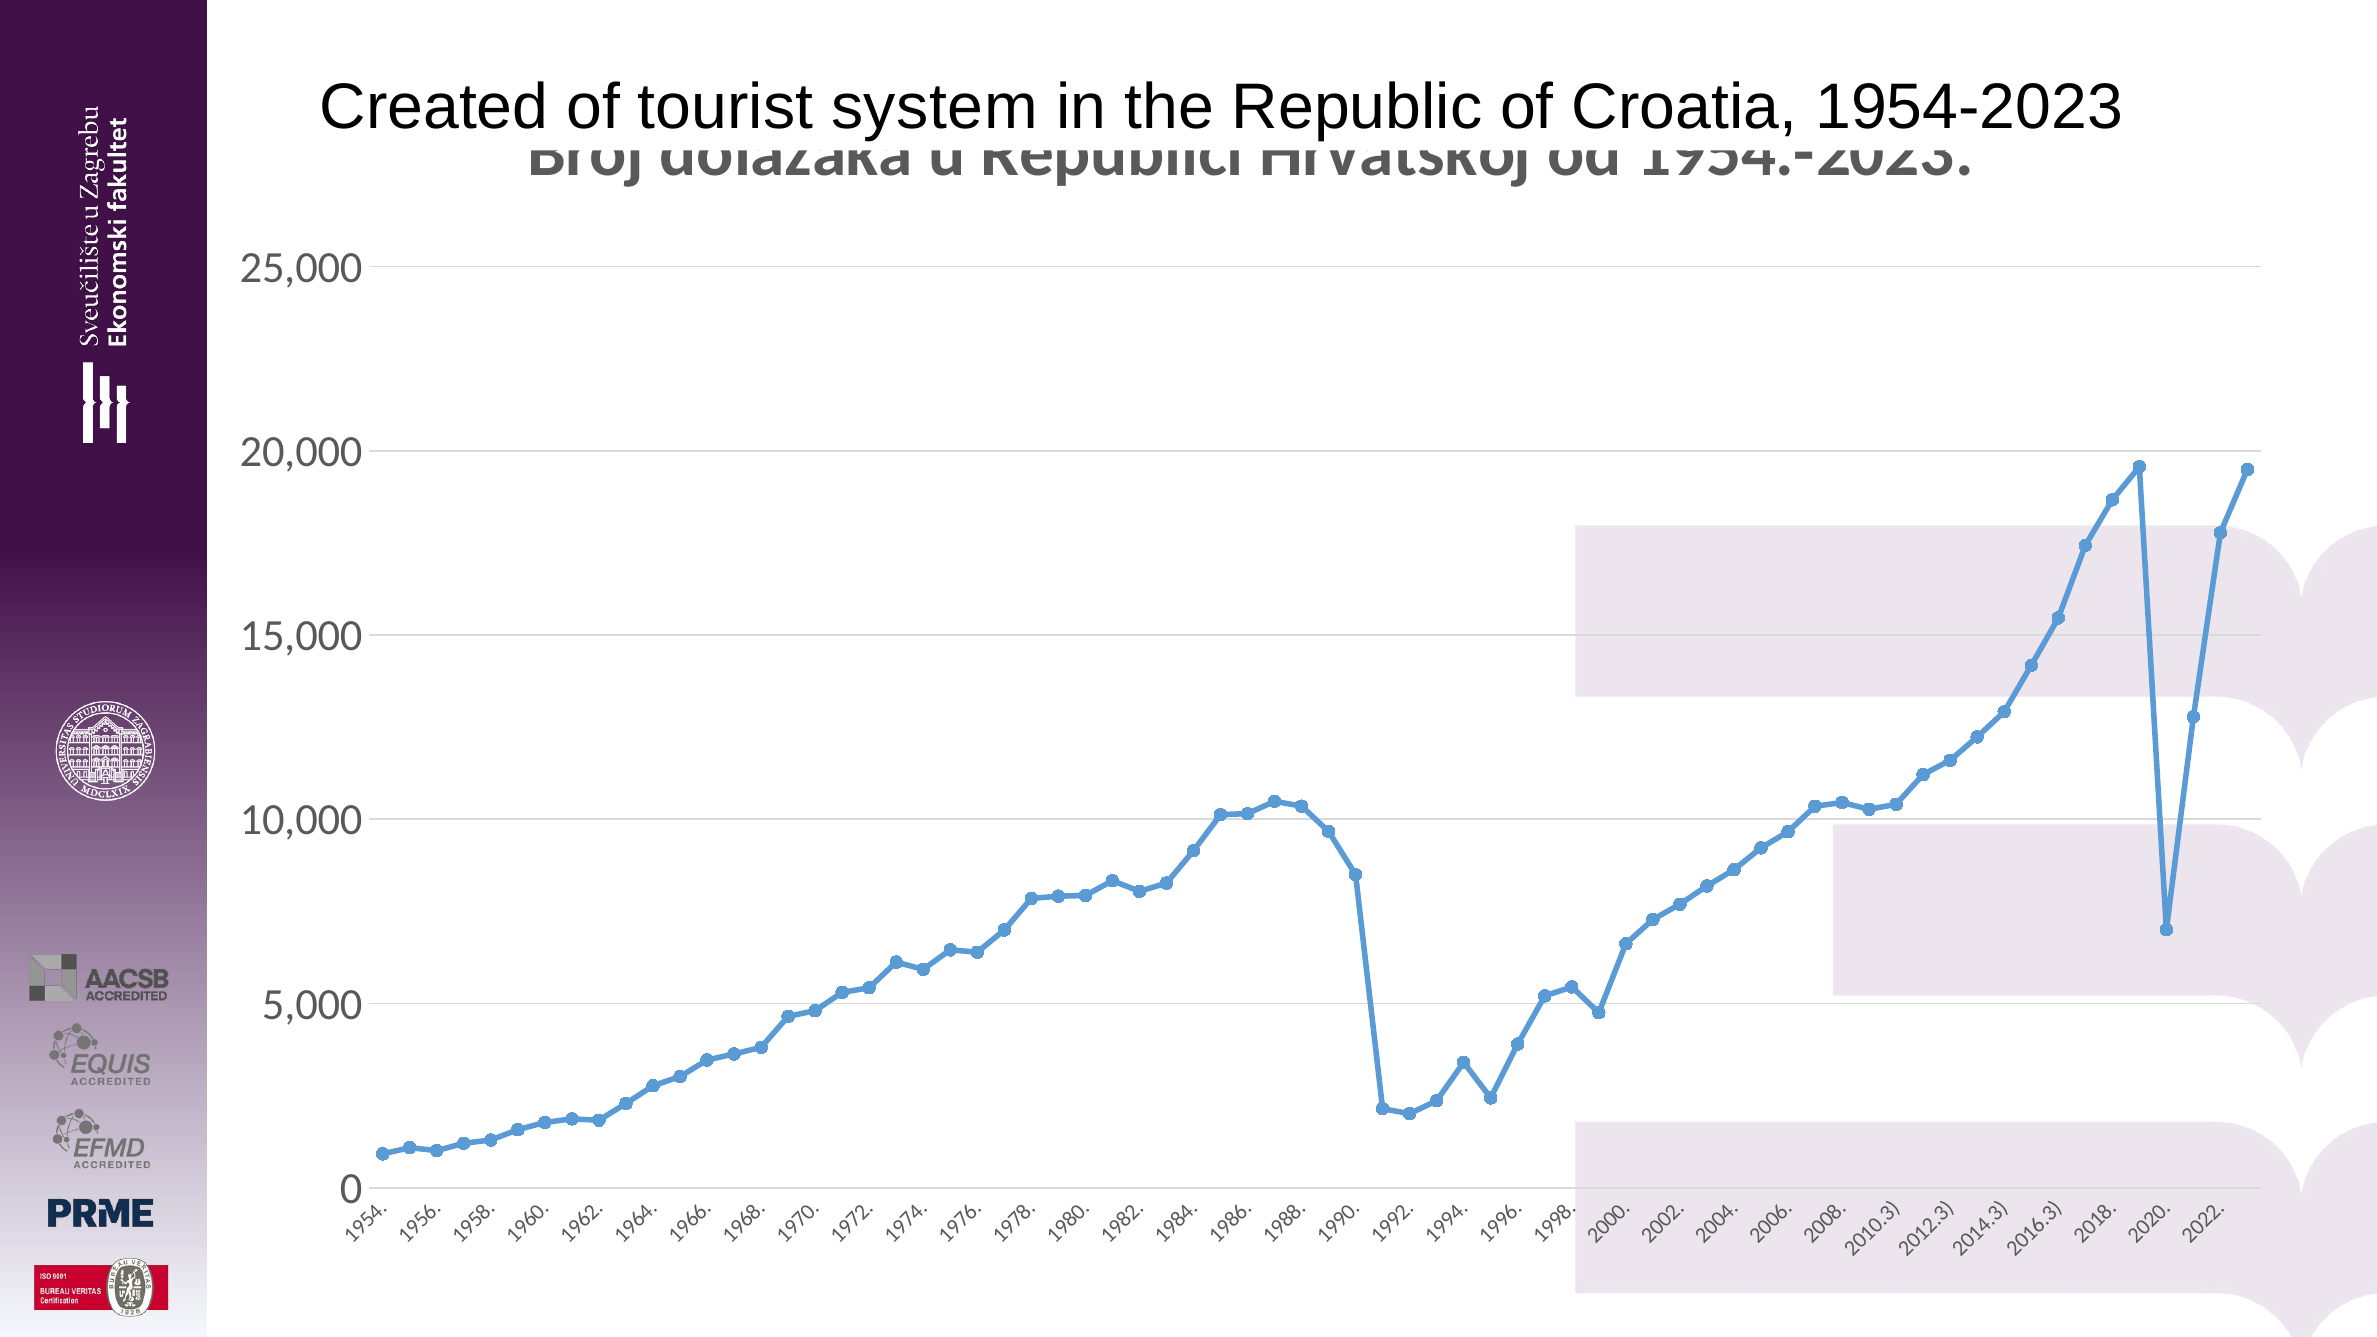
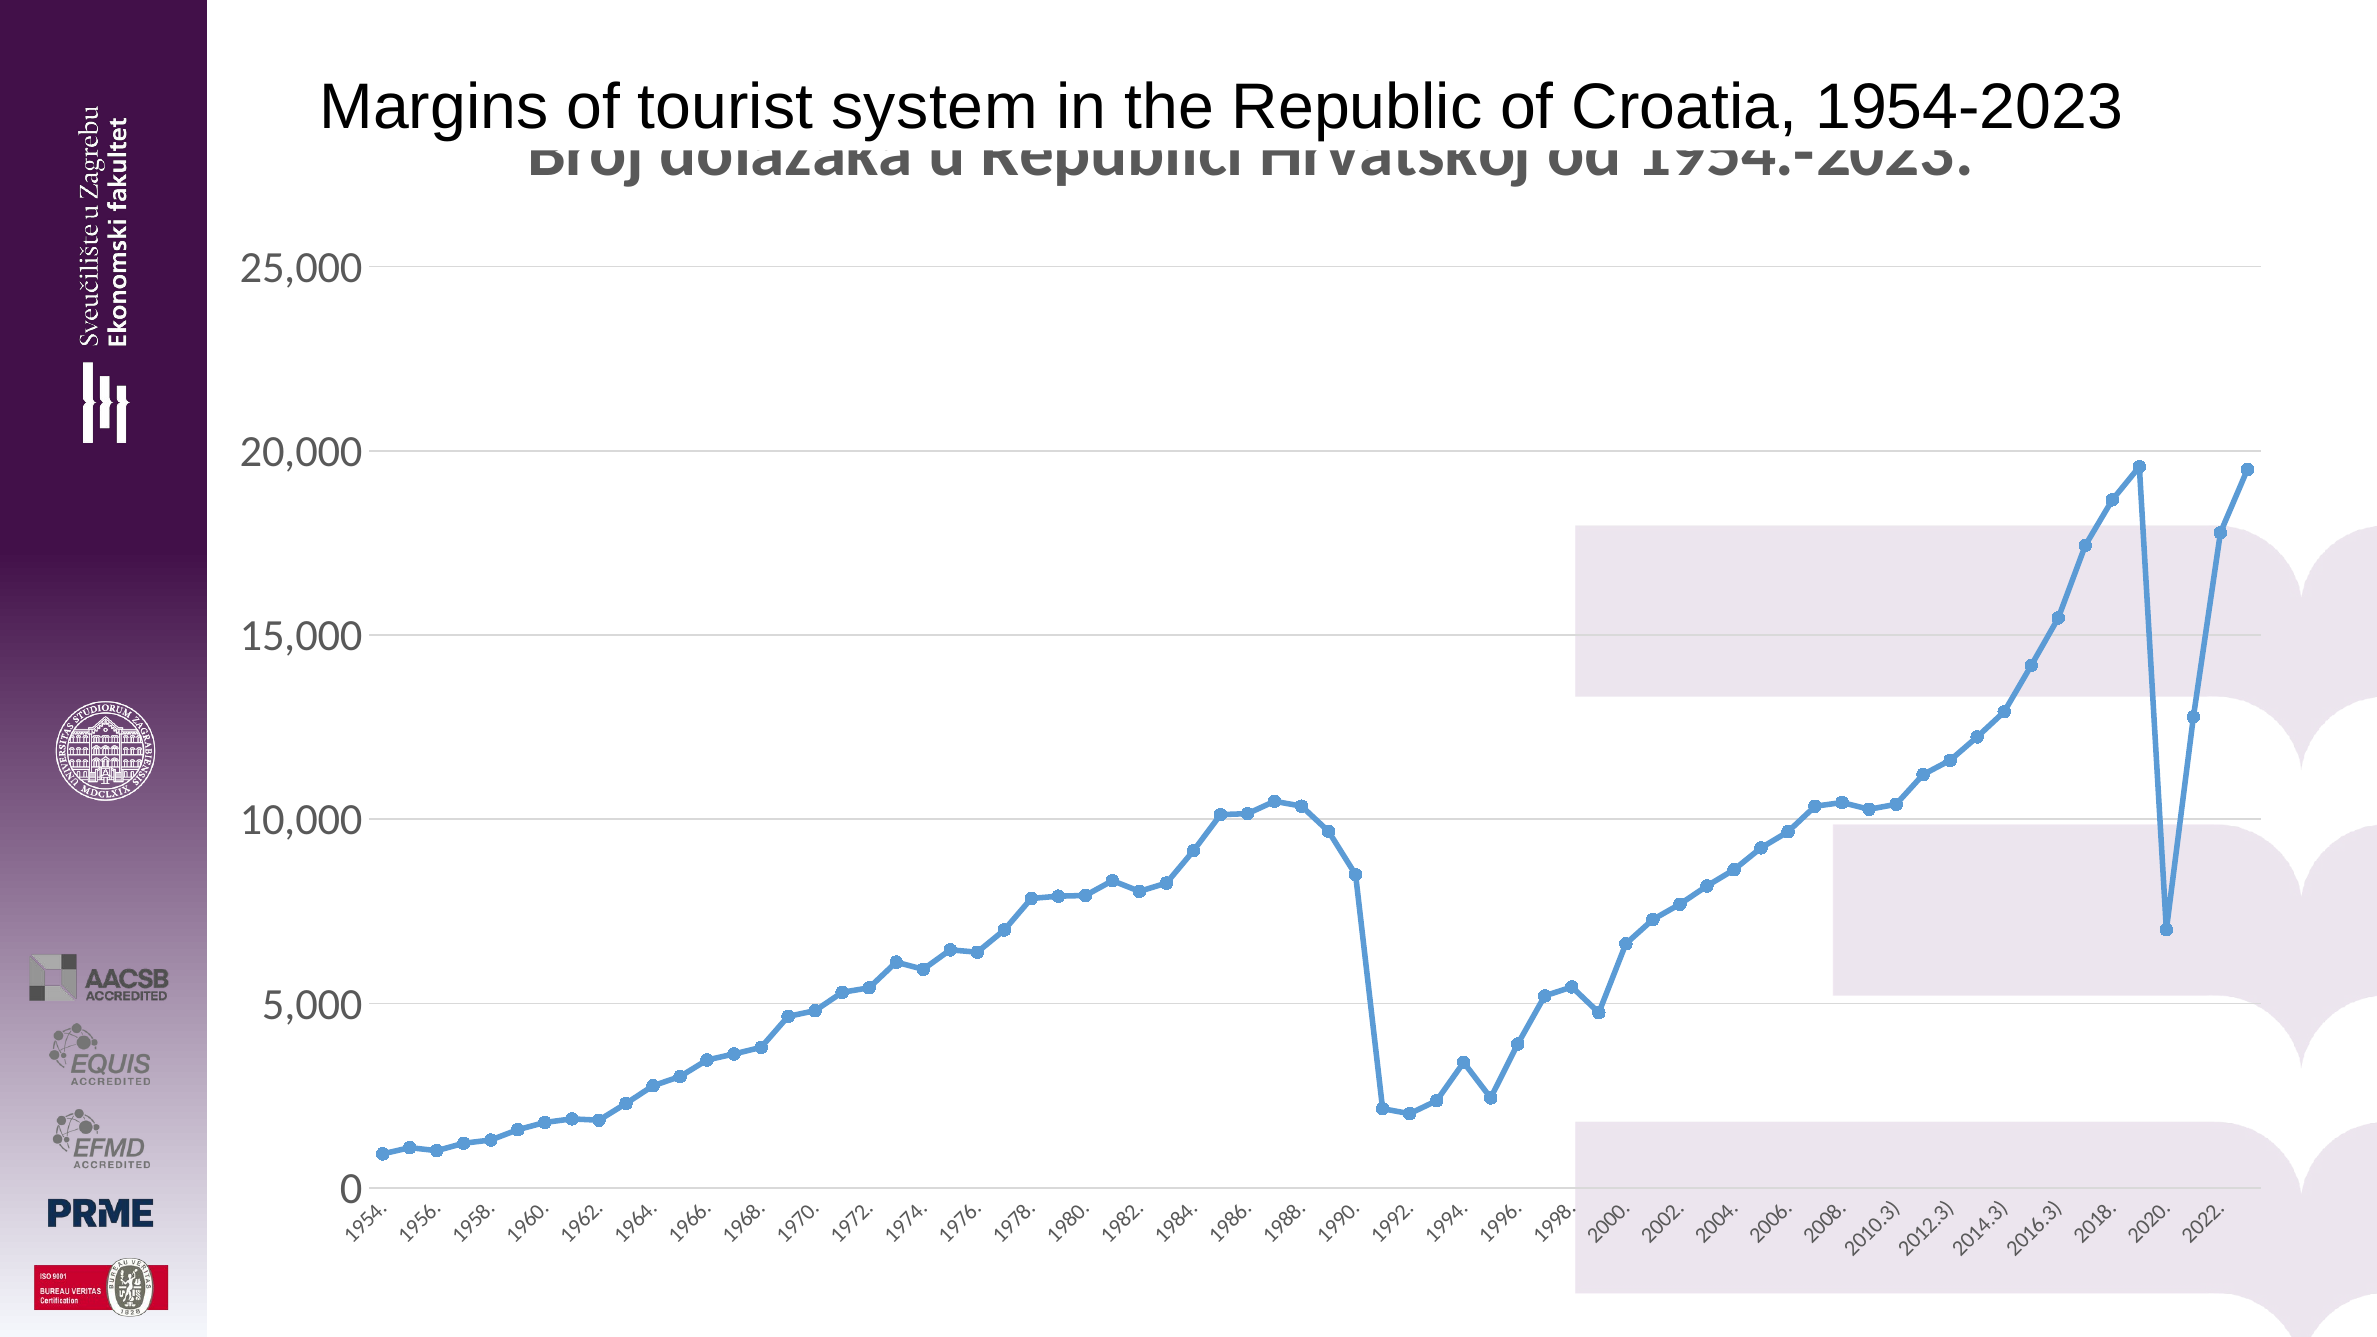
Created: Created -> Margins
